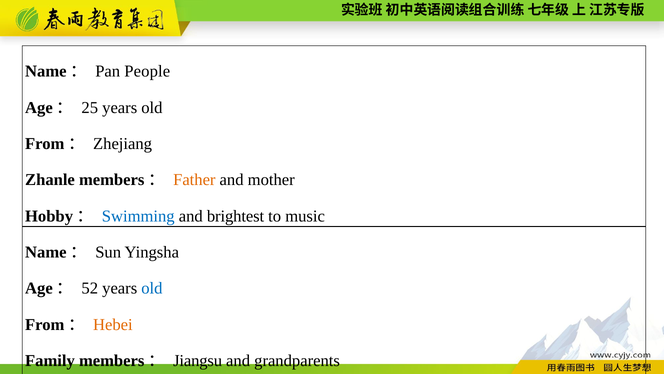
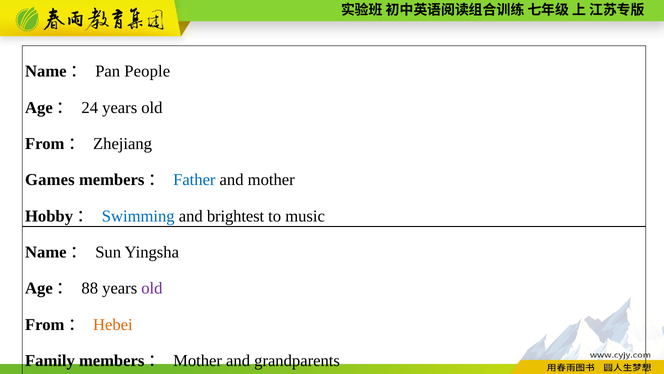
25: 25 -> 24
Zhanle: Zhanle -> Games
Father colour: orange -> blue
52: 52 -> 88
old at (152, 288) colour: blue -> purple
members： Jiangsu: Jiangsu -> Mother
